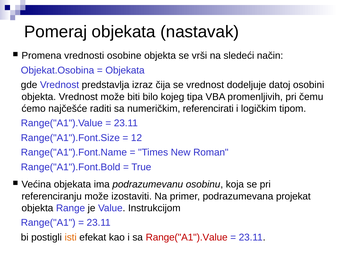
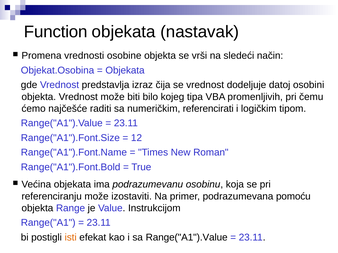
Pomeraj: Pomeraj -> Function
projekat: projekat -> pomoću
Range("A1").Value at (187, 238) colour: red -> black
